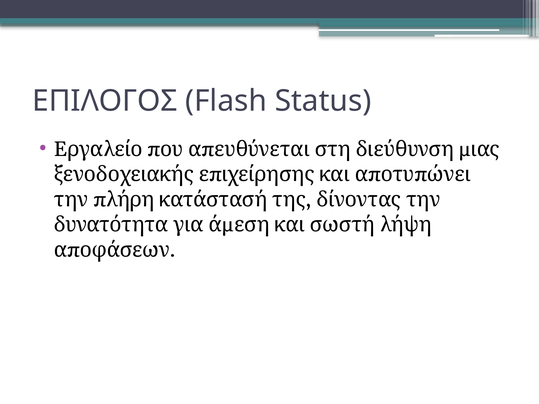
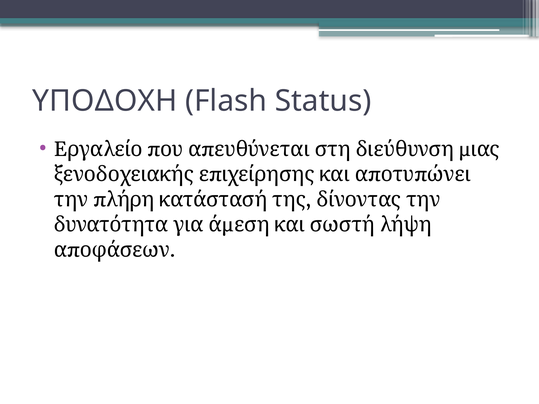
ΕΠΙΛΟΓΟΣ: ΕΠΙΛΟΓΟΣ -> ΥΠΟΔΟΧΗ
